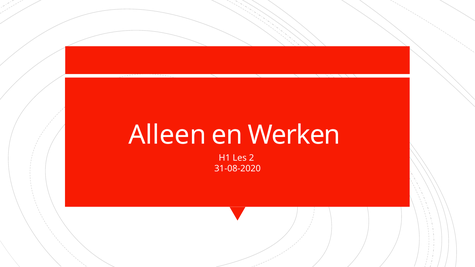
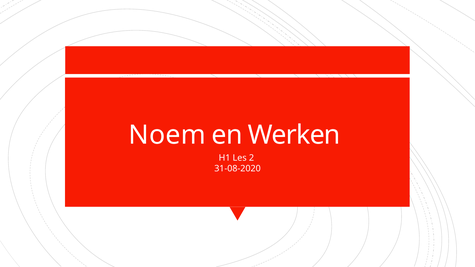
Alleen: Alleen -> Noem
